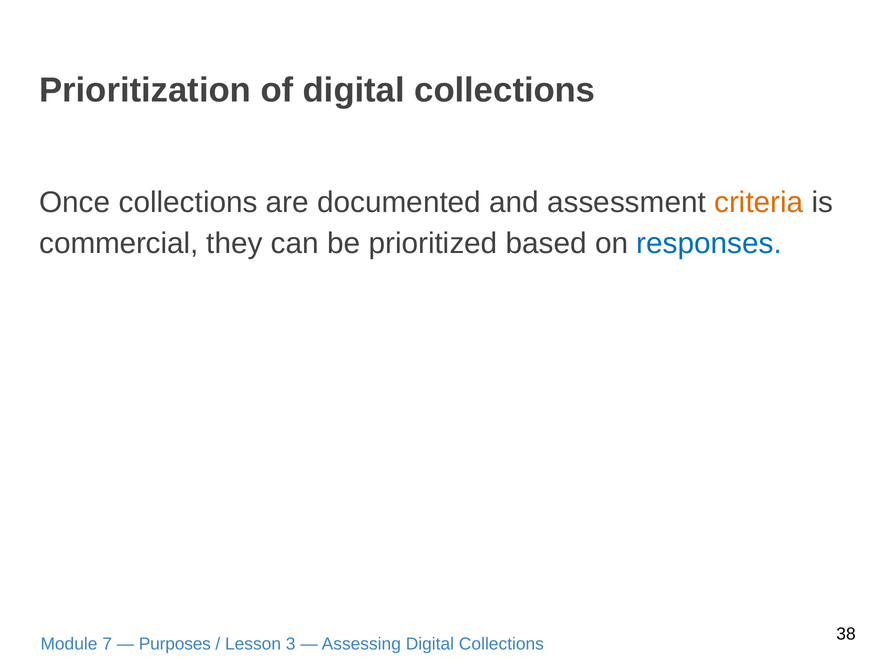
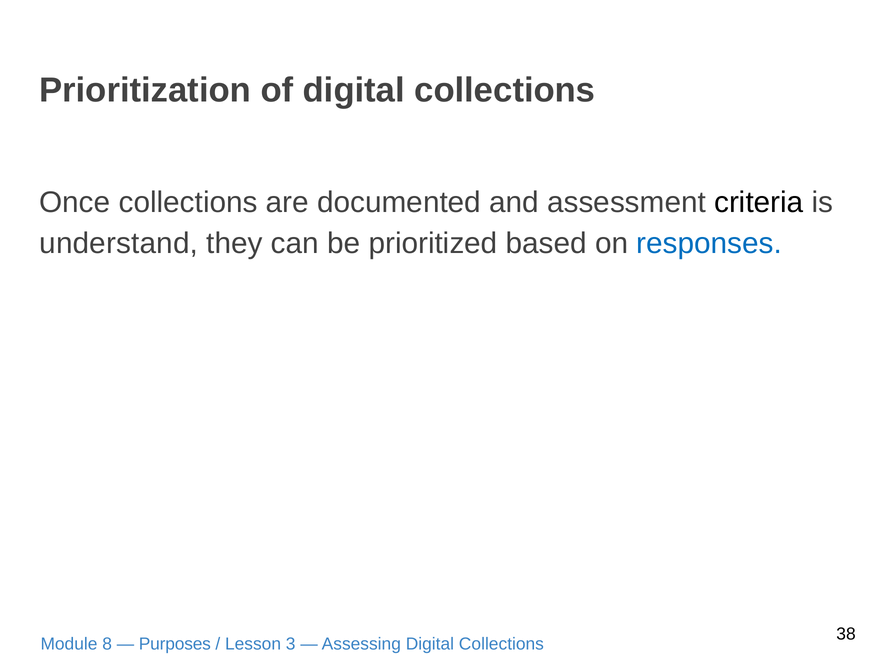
criteria colour: orange -> black
commercial: commercial -> understand
7: 7 -> 8
